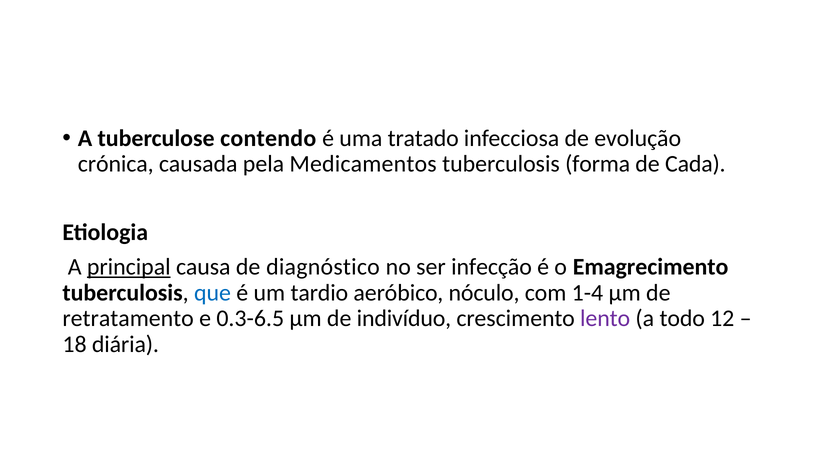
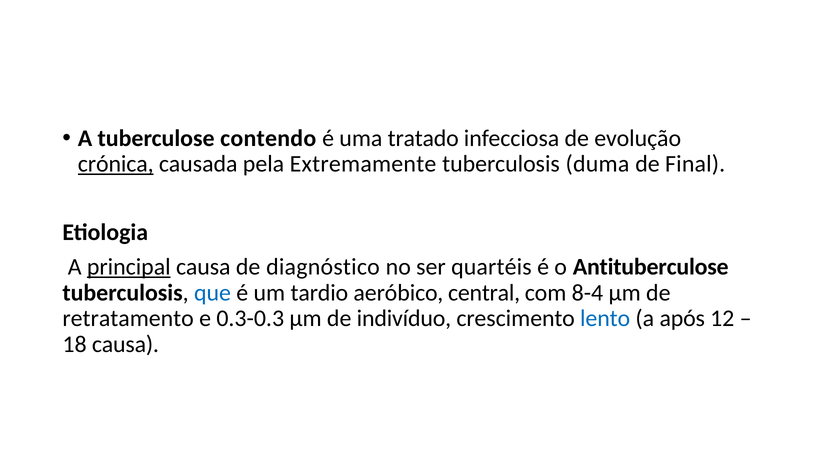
crónica underline: none -> present
Medicamentos: Medicamentos -> Extremamente
forma: forma -> duma
Cada: Cada -> Final
infecção: infecção -> quartéis
Emagrecimento: Emagrecimento -> Antituberculose
nóculo: nóculo -> central
1-4: 1-4 -> 8-4
0.3-6.5: 0.3-6.5 -> 0.3-0.3
lento colour: purple -> blue
todo: todo -> após
18 diária: diária -> causa
